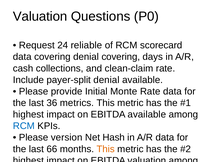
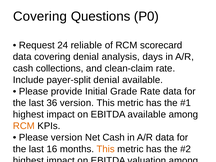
Valuation at (40, 16): Valuation -> Covering
denial covering: covering -> analysis
Monte: Monte -> Grade
36 metrics: metrics -> version
RCM at (24, 126) colour: blue -> orange
Net Hash: Hash -> Cash
66: 66 -> 16
